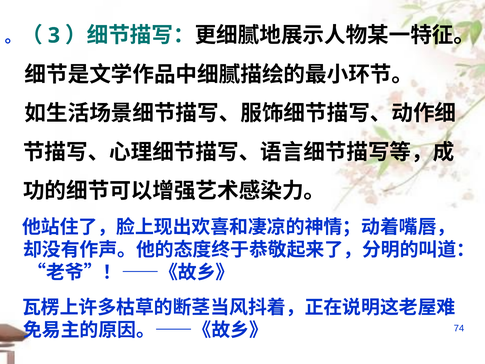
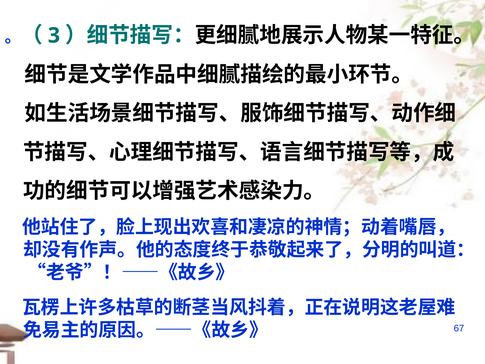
74: 74 -> 67
